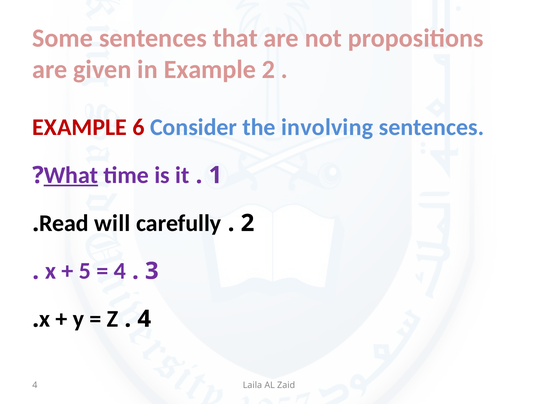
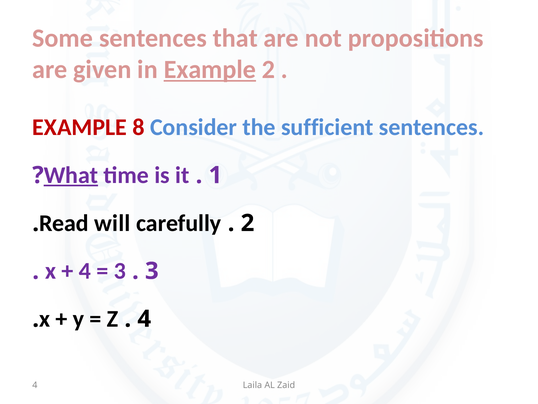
Example at (210, 70) underline: none -> present
6: 6 -> 8
involving: involving -> sufficient
5 at (85, 271): 5 -> 4
4 at (120, 271): 4 -> 3
